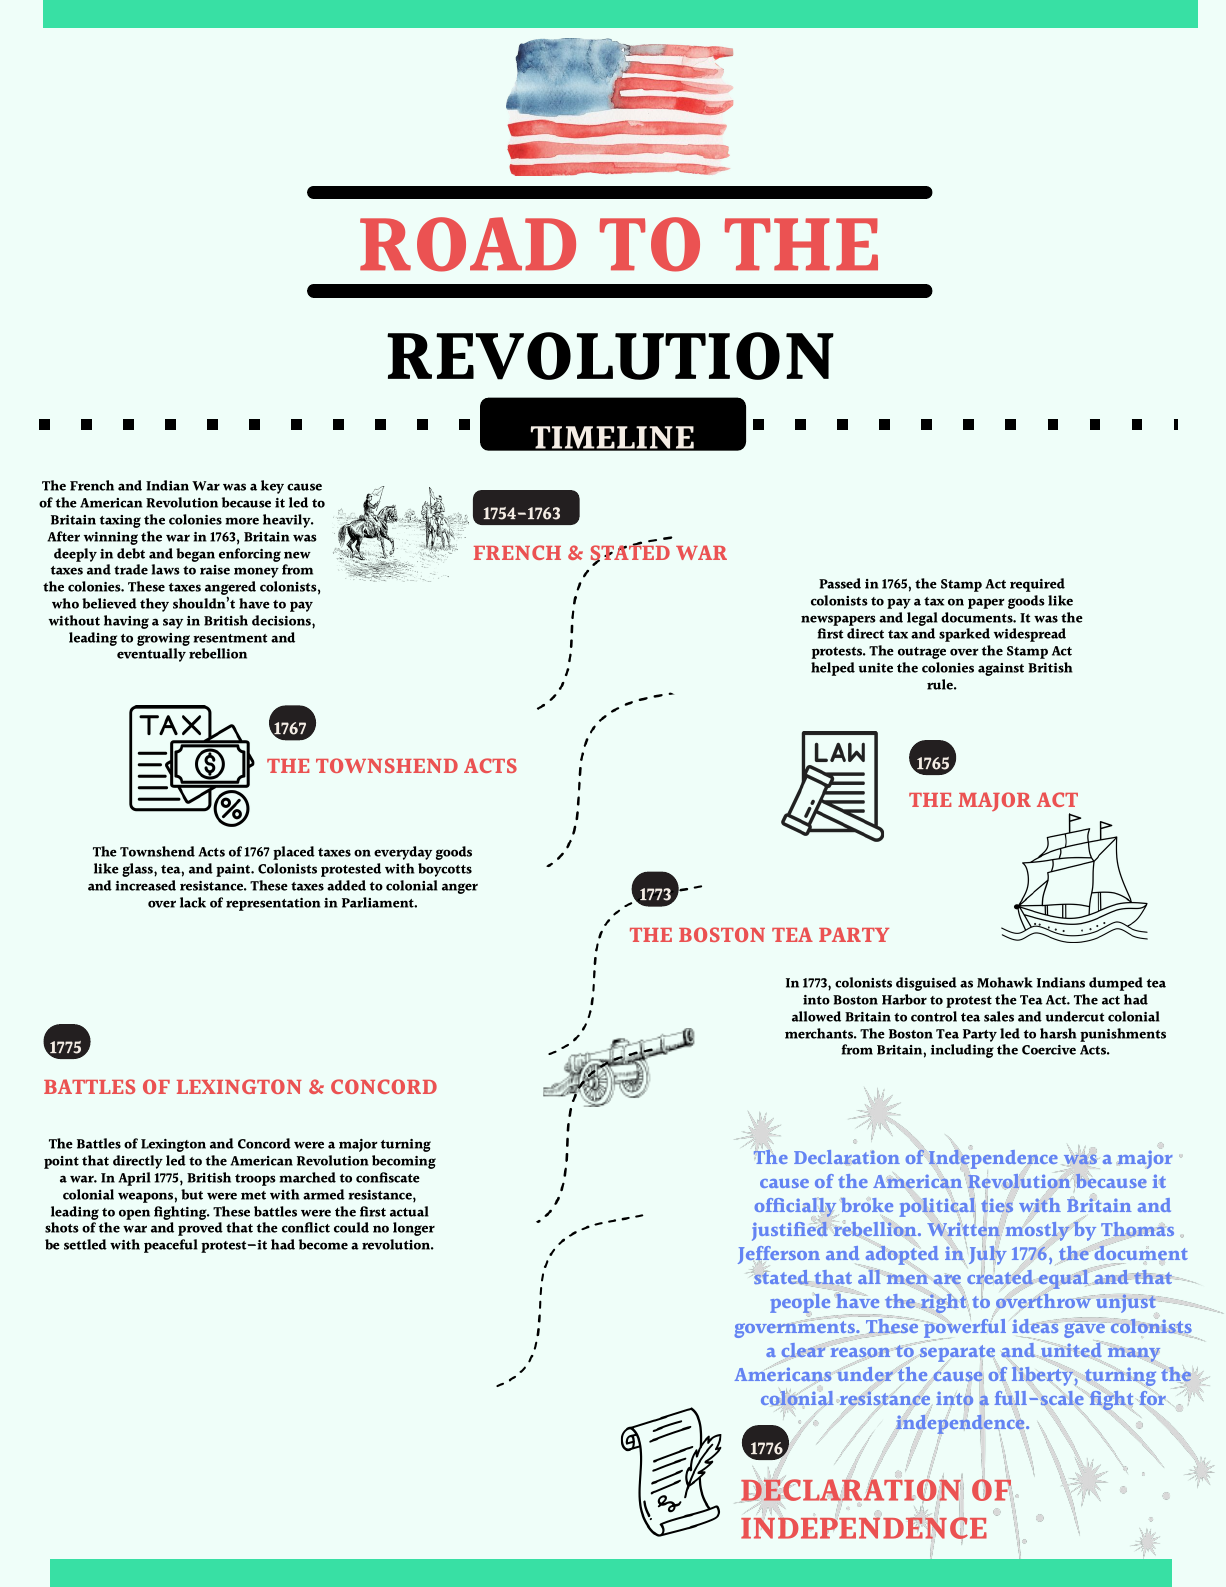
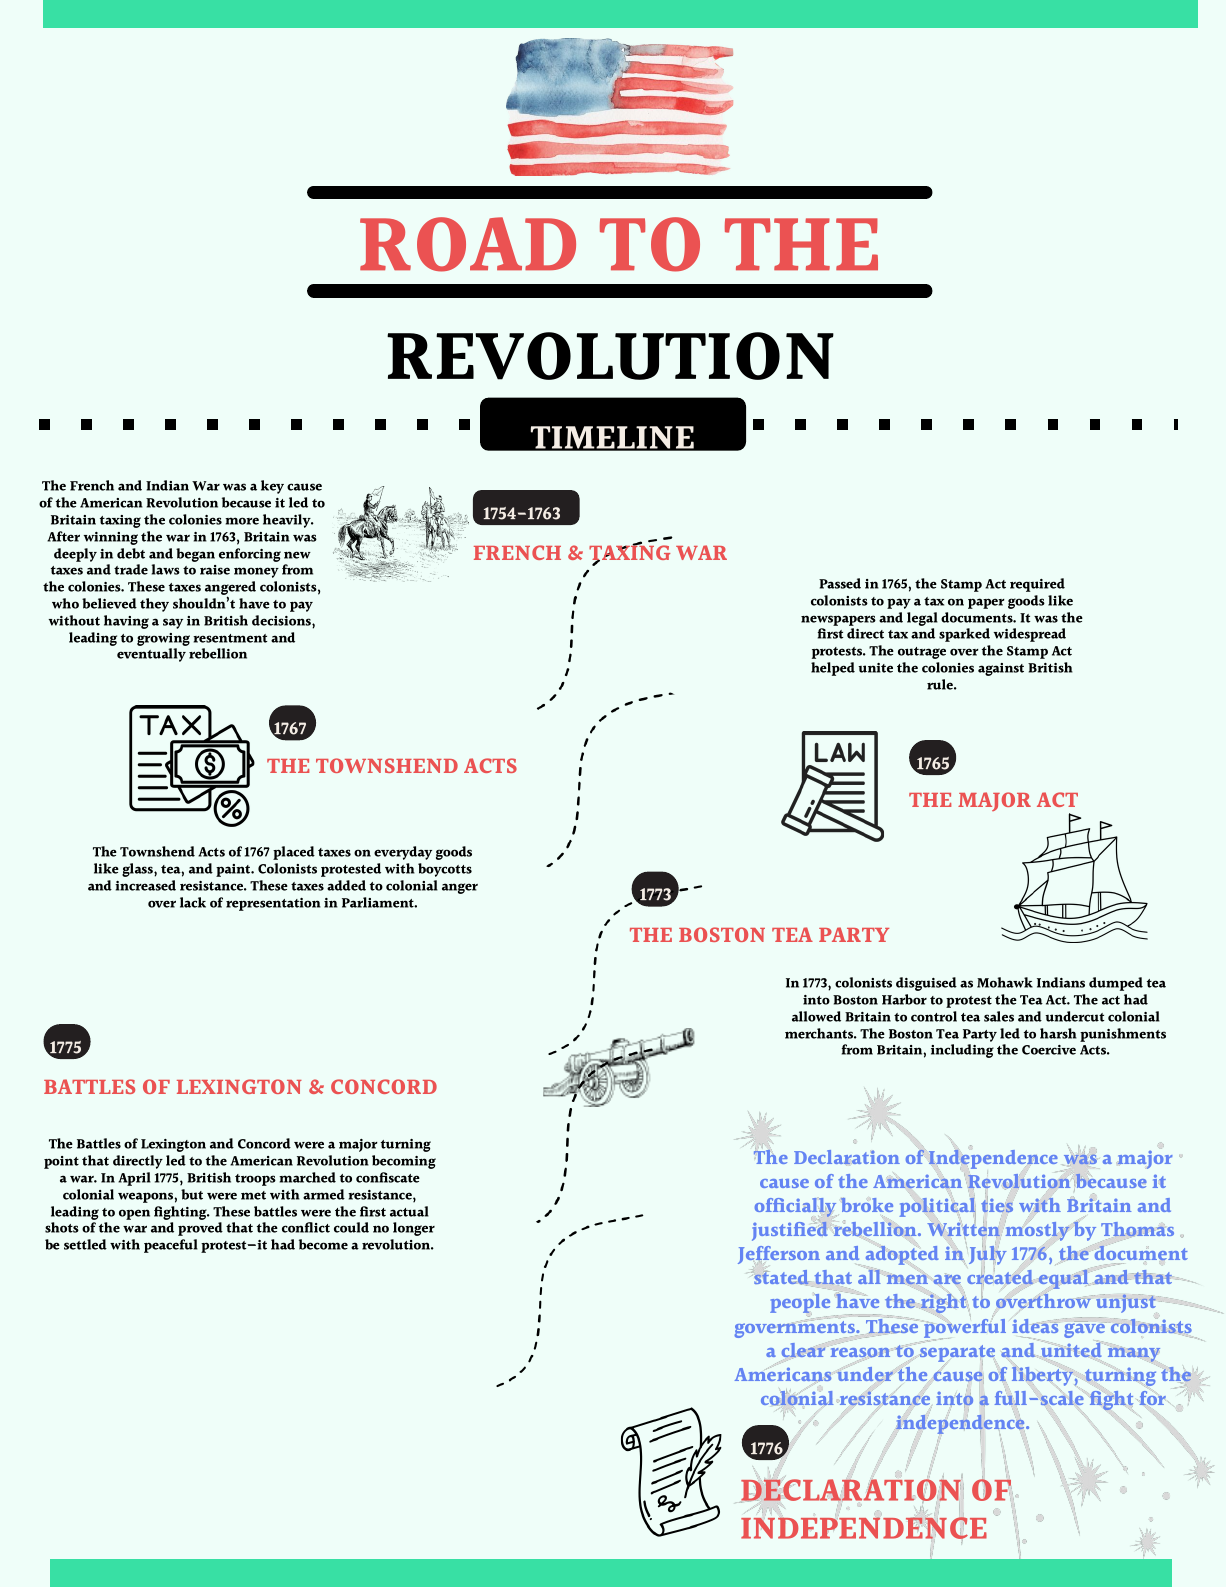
STATED at (630, 554): STATED -> TAXING
